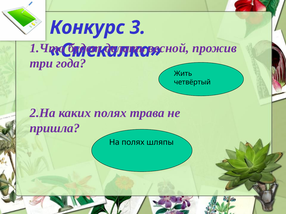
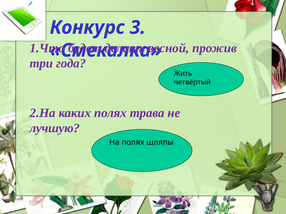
пришла: пришла -> лучшую
